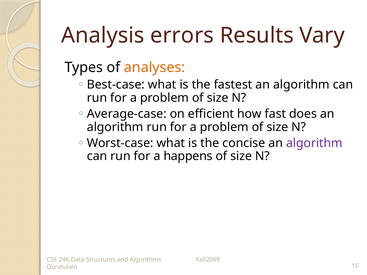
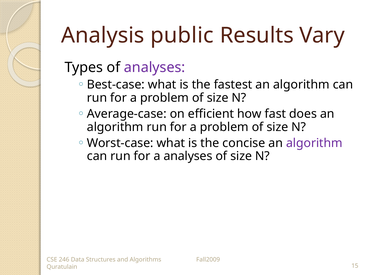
errors: errors -> public
analyses at (155, 68) colour: orange -> purple
a happens: happens -> analyses
